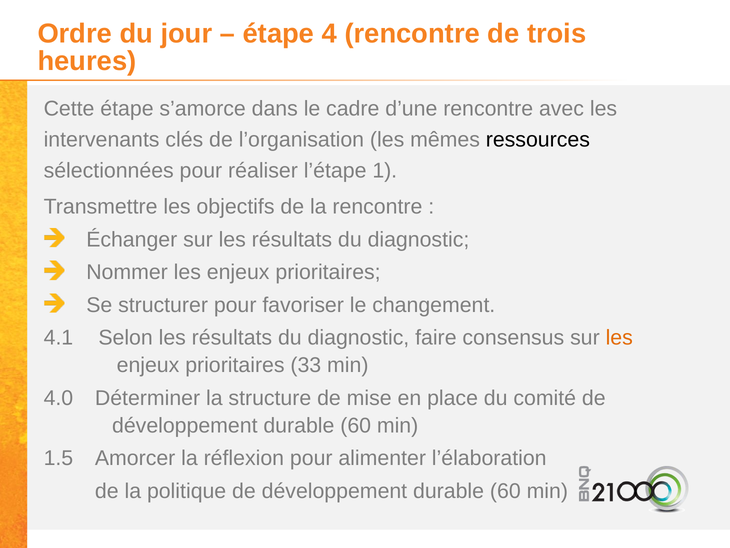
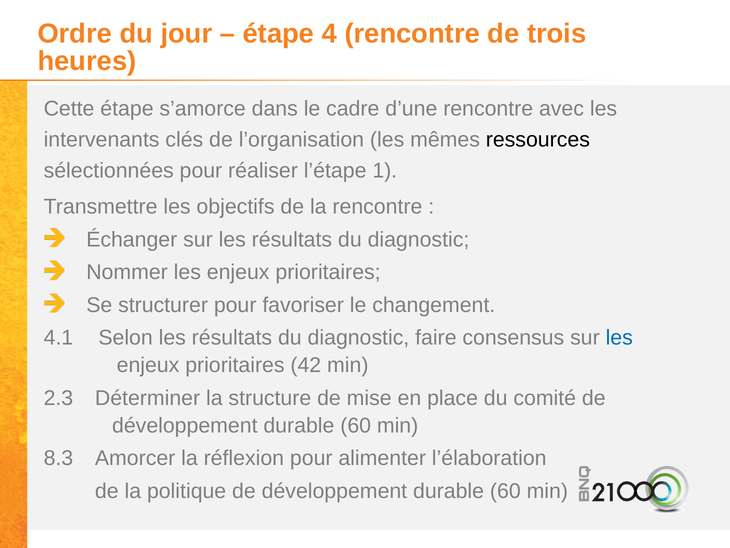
les at (619, 337) colour: orange -> blue
33: 33 -> 42
4.0: 4.0 -> 2.3
1.5: 1.5 -> 8.3
